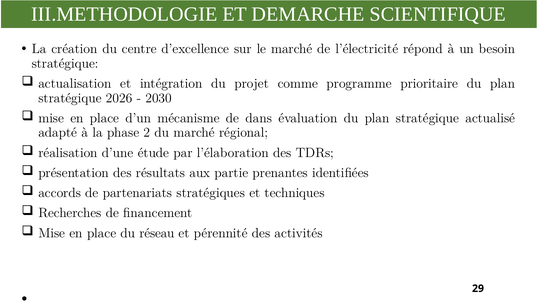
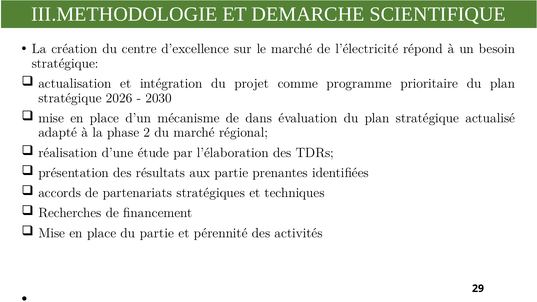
du réseau: réseau -> partie
